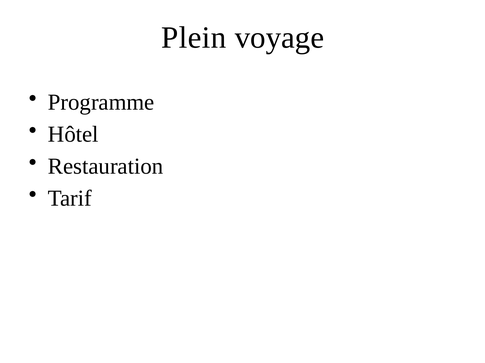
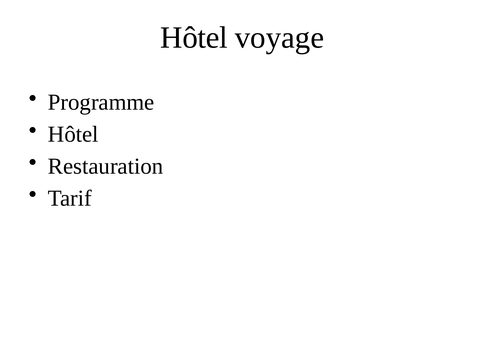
Plein at (194, 38): Plein -> Hôtel
